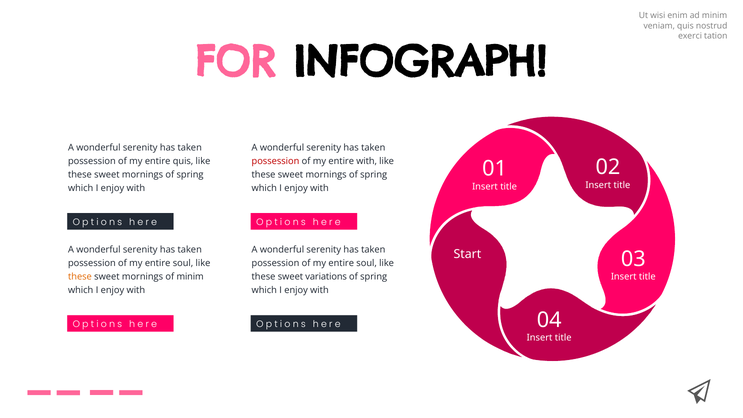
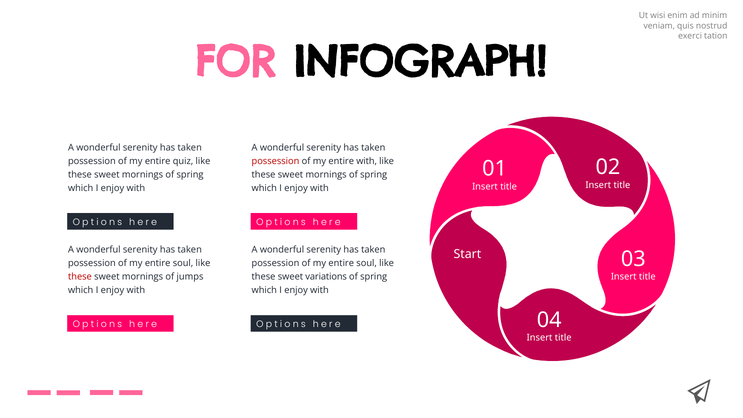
entire quis: quis -> quiz
these at (80, 277) colour: orange -> red
of minim: minim -> jumps
